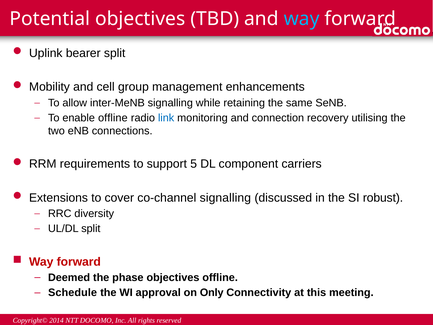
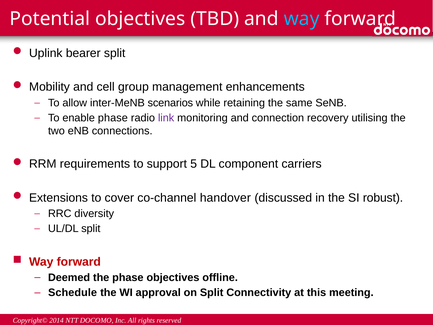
inter-MeNB signalling: signalling -> scenarios
enable offline: offline -> phase
link colour: blue -> purple
co-channel signalling: signalling -> handover
on Only: Only -> Split
